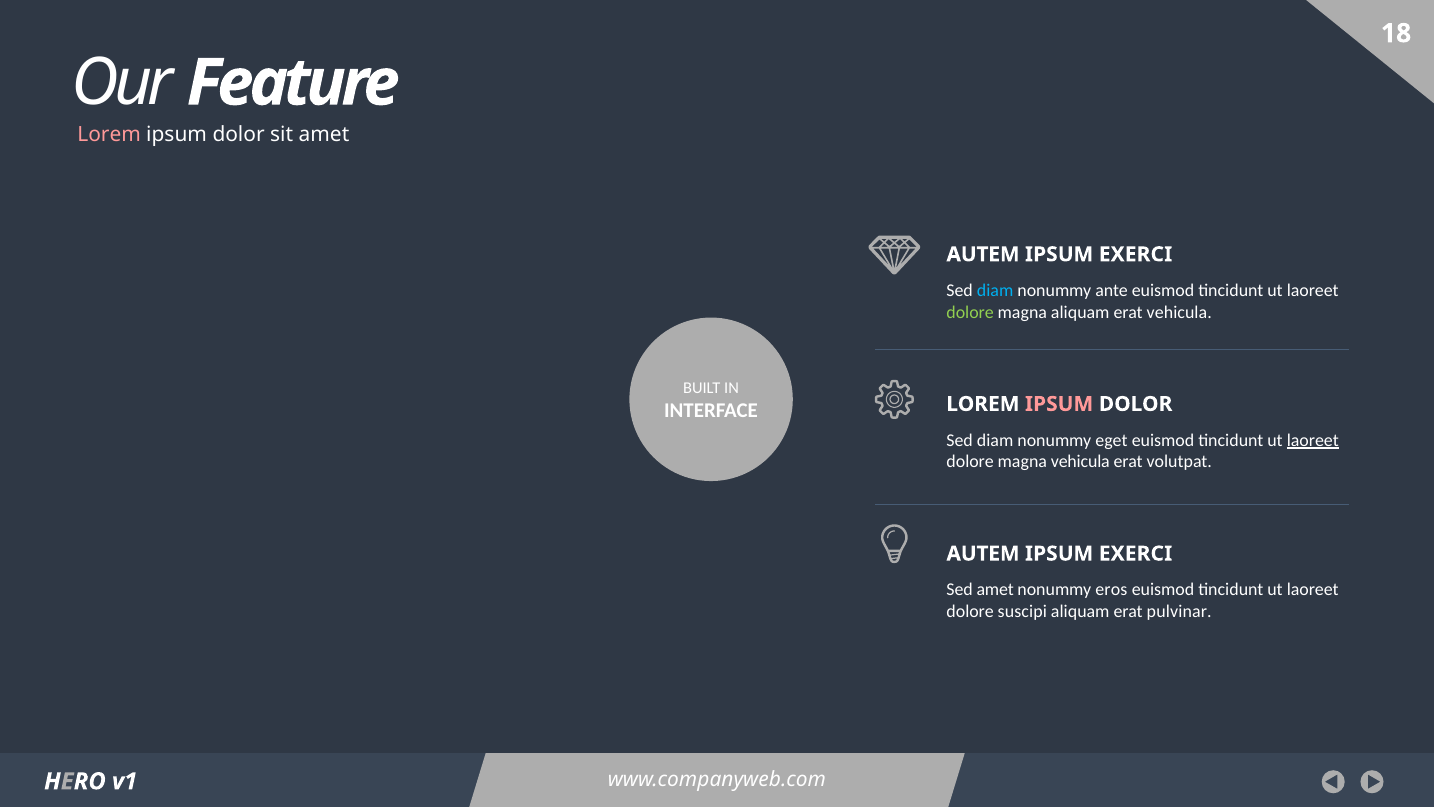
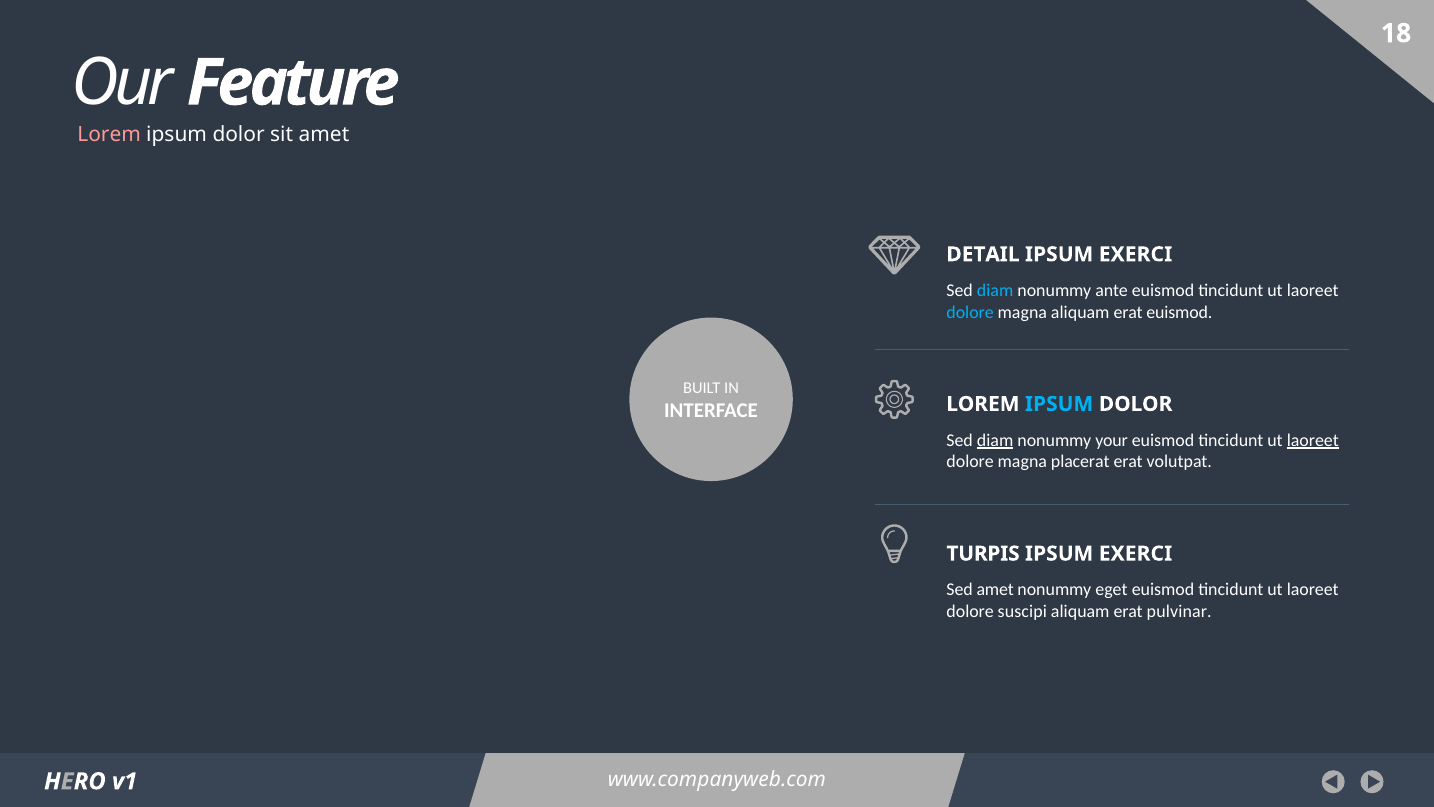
AUTEM at (983, 254): AUTEM -> DETAIL
dolore at (970, 312) colour: light green -> light blue
erat vehicula: vehicula -> euismod
IPSUM at (1059, 404) colour: pink -> light blue
diam at (995, 440) underline: none -> present
eget: eget -> your
magna vehicula: vehicula -> placerat
AUTEM at (983, 553): AUTEM -> TURPIS
eros: eros -> eget
